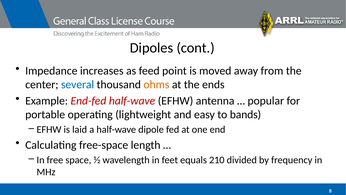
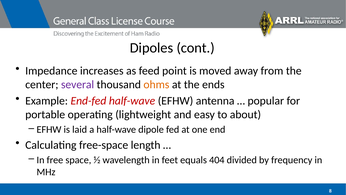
several colour: blue -> purple
bands: bands -> about
210: 210 -> 404
